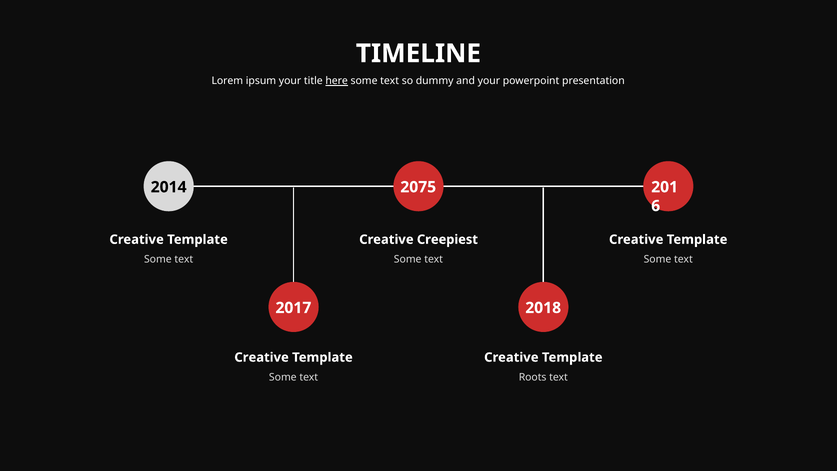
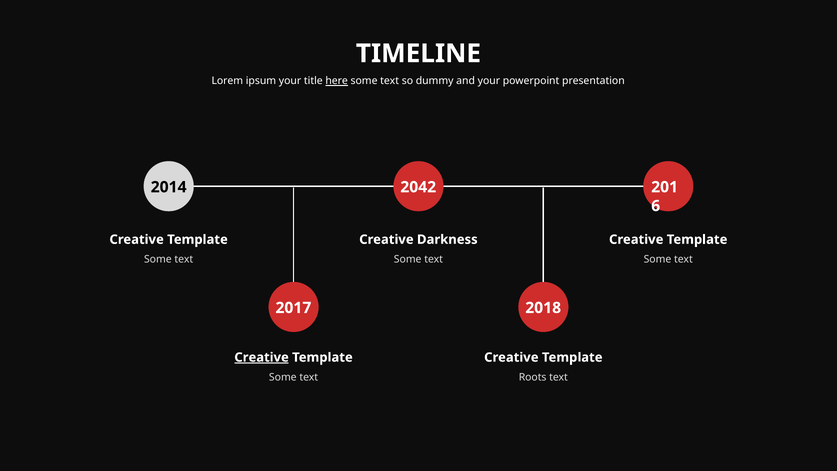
2075: 2075 -> 2042
Creepiest: Creepiest -> Darkness
Creative at (262, 357) underline: none -> present
